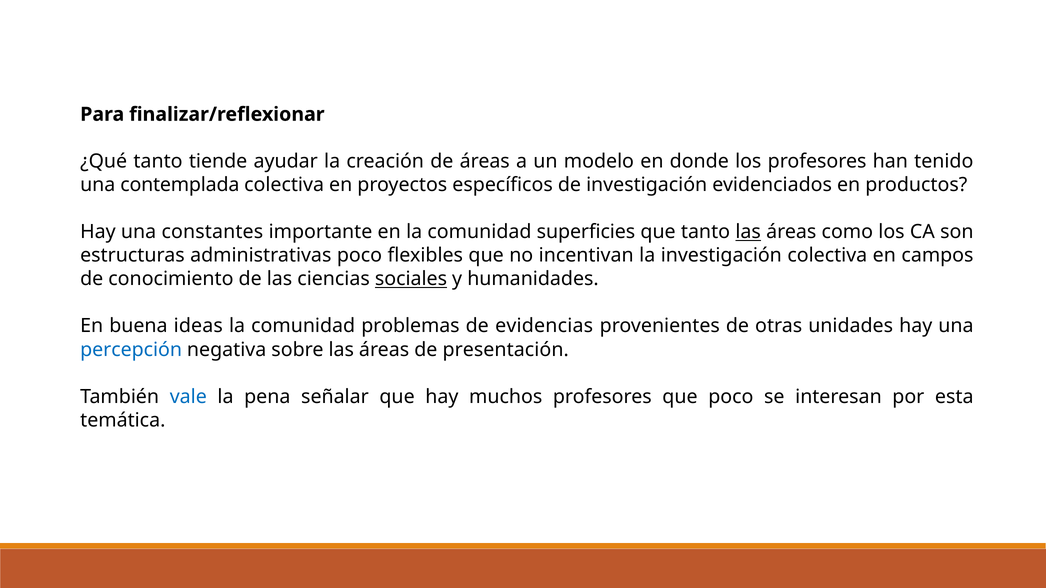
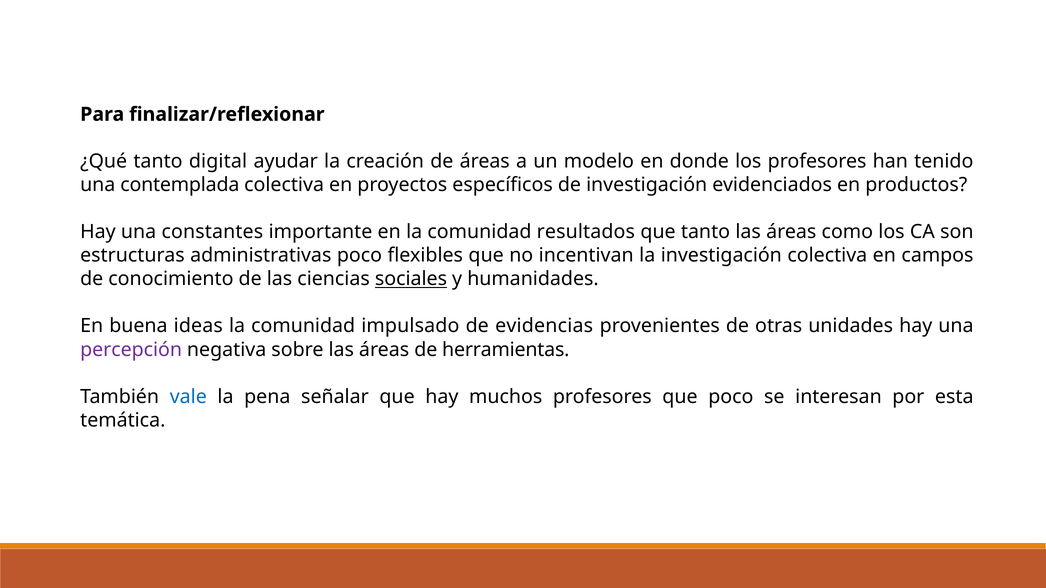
tiende: tiende -> digital
superficies: superficies -> resultados
las at (748, 232) underline: present -> none
problemas: problemas -> impulsado
percepción colour: blue -> purple
presentación: presentación -> herramientas
